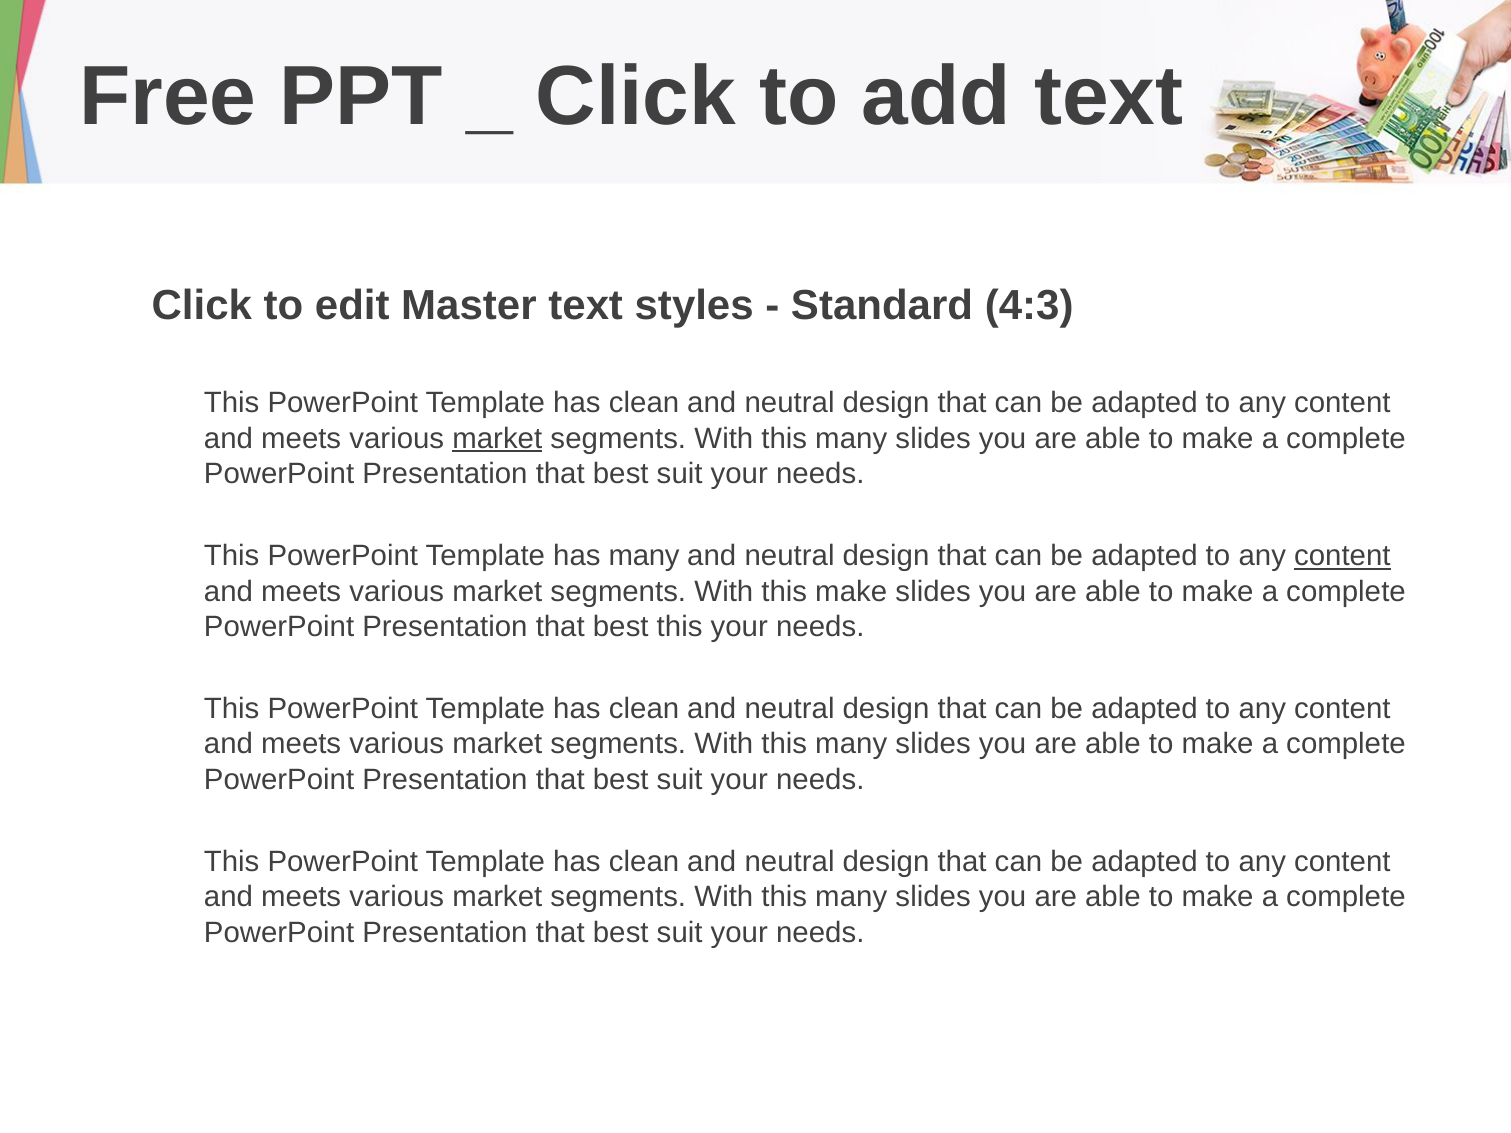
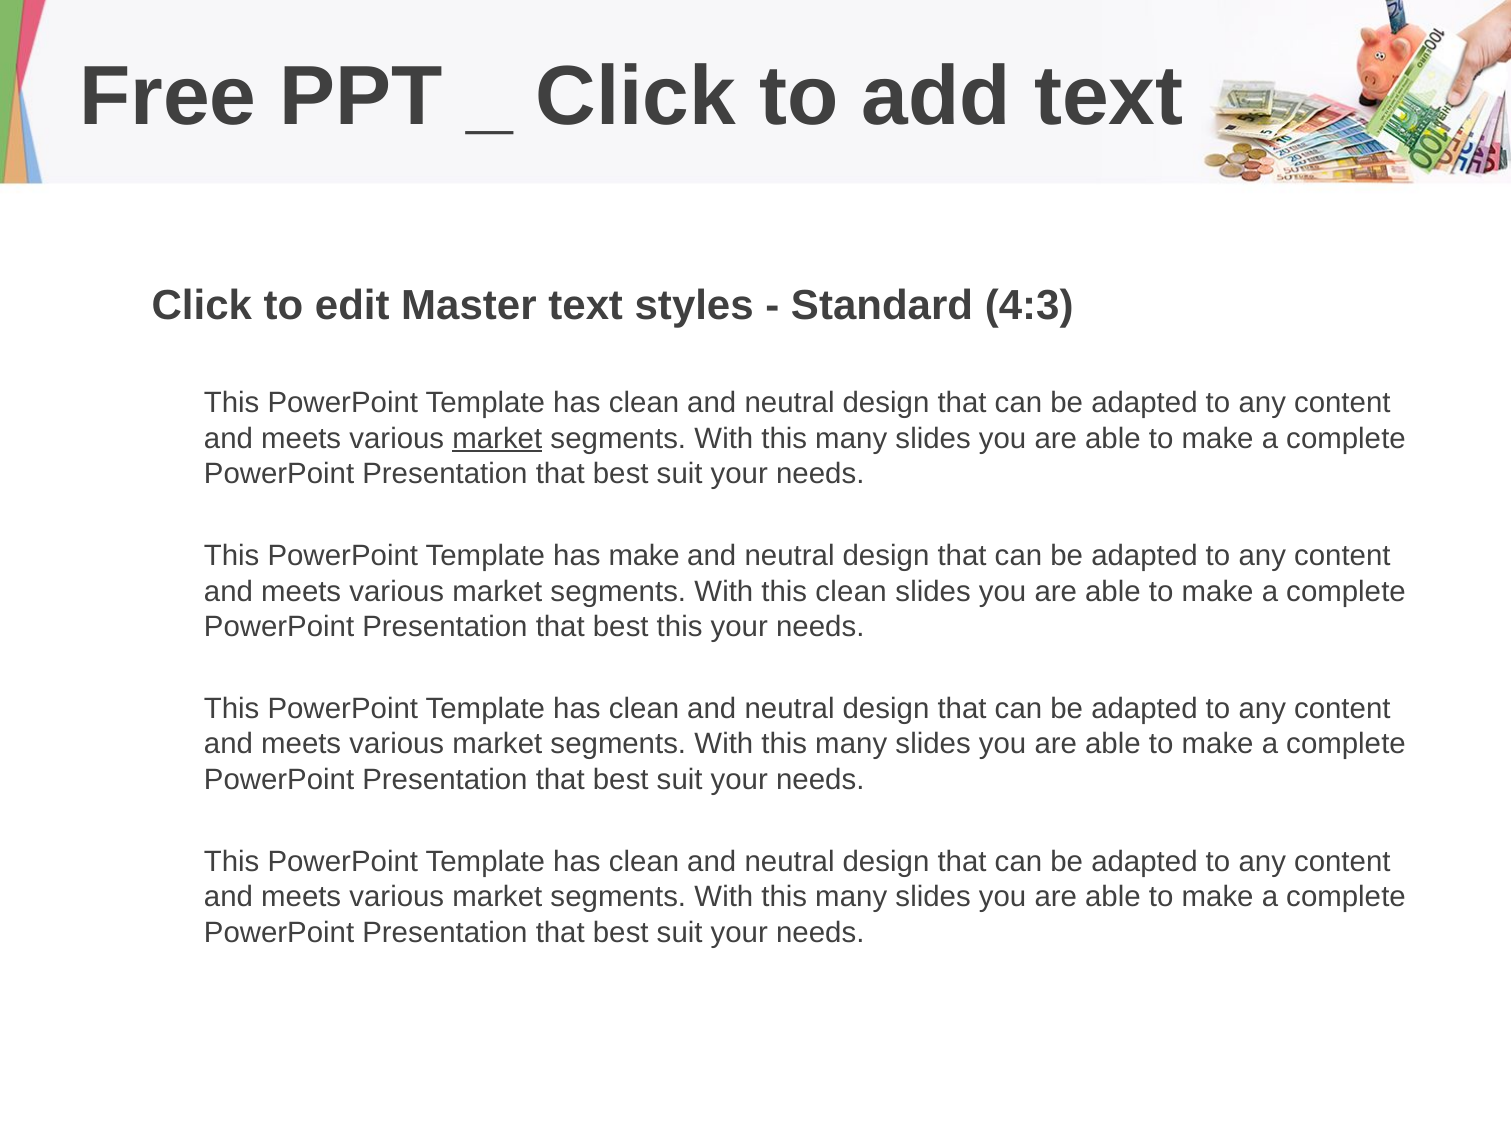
has many: many -> make
content at (1342, 556) underline: present -> none
this make: make -> clean
